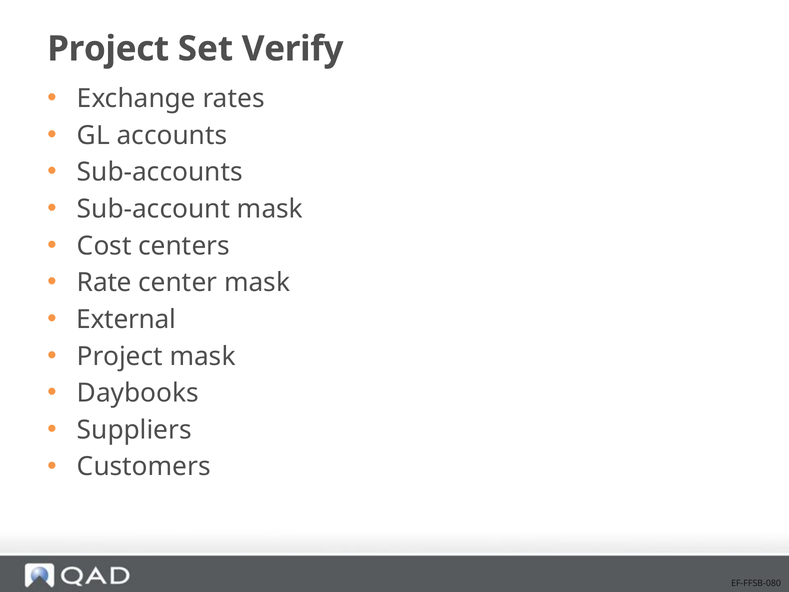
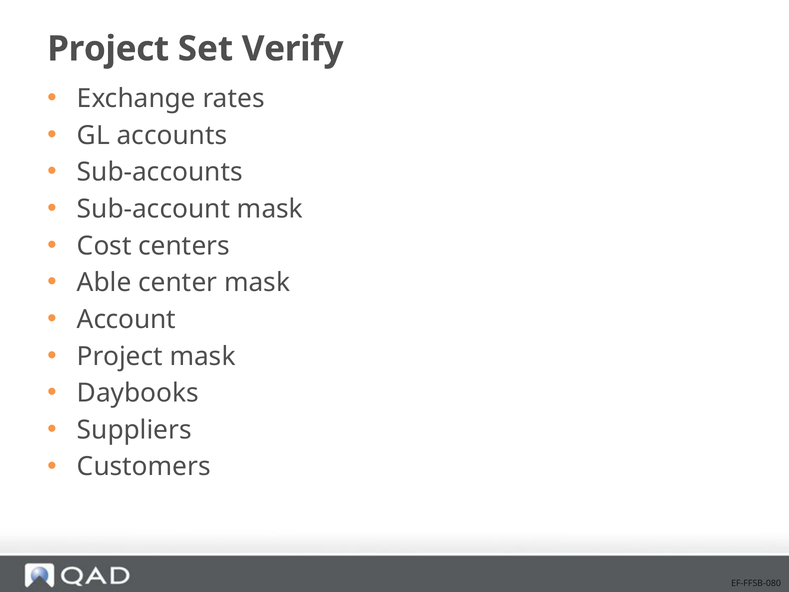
Rate: Rate -> Able
External: External -> Account
